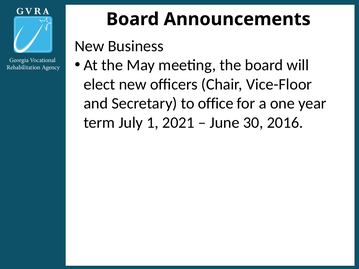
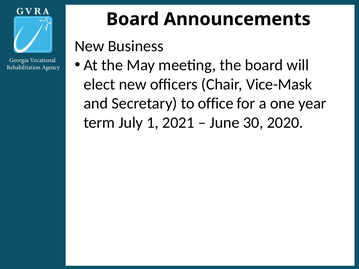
Vice-Floor: Vice-Floor -> Vice-Mask
2016: 2016 -> 2020
